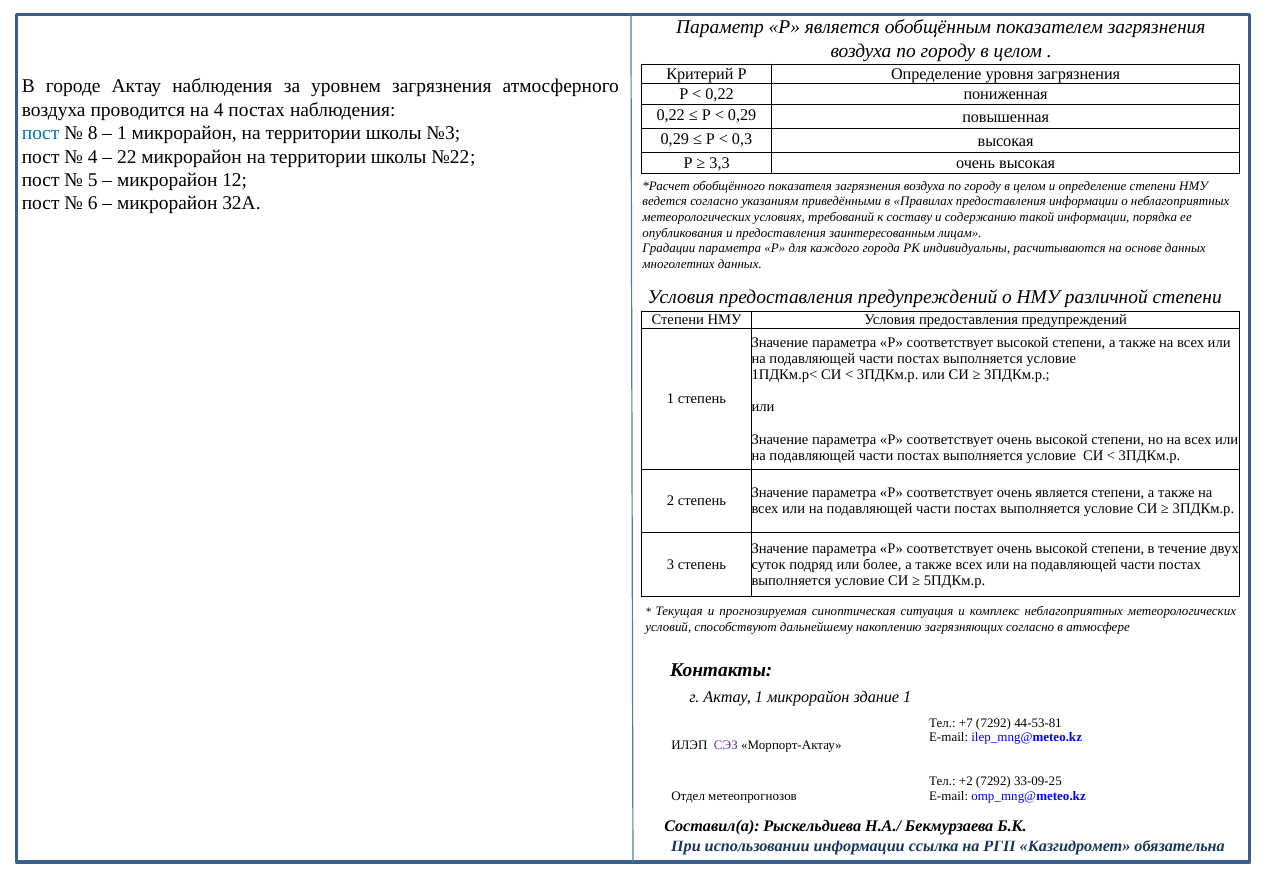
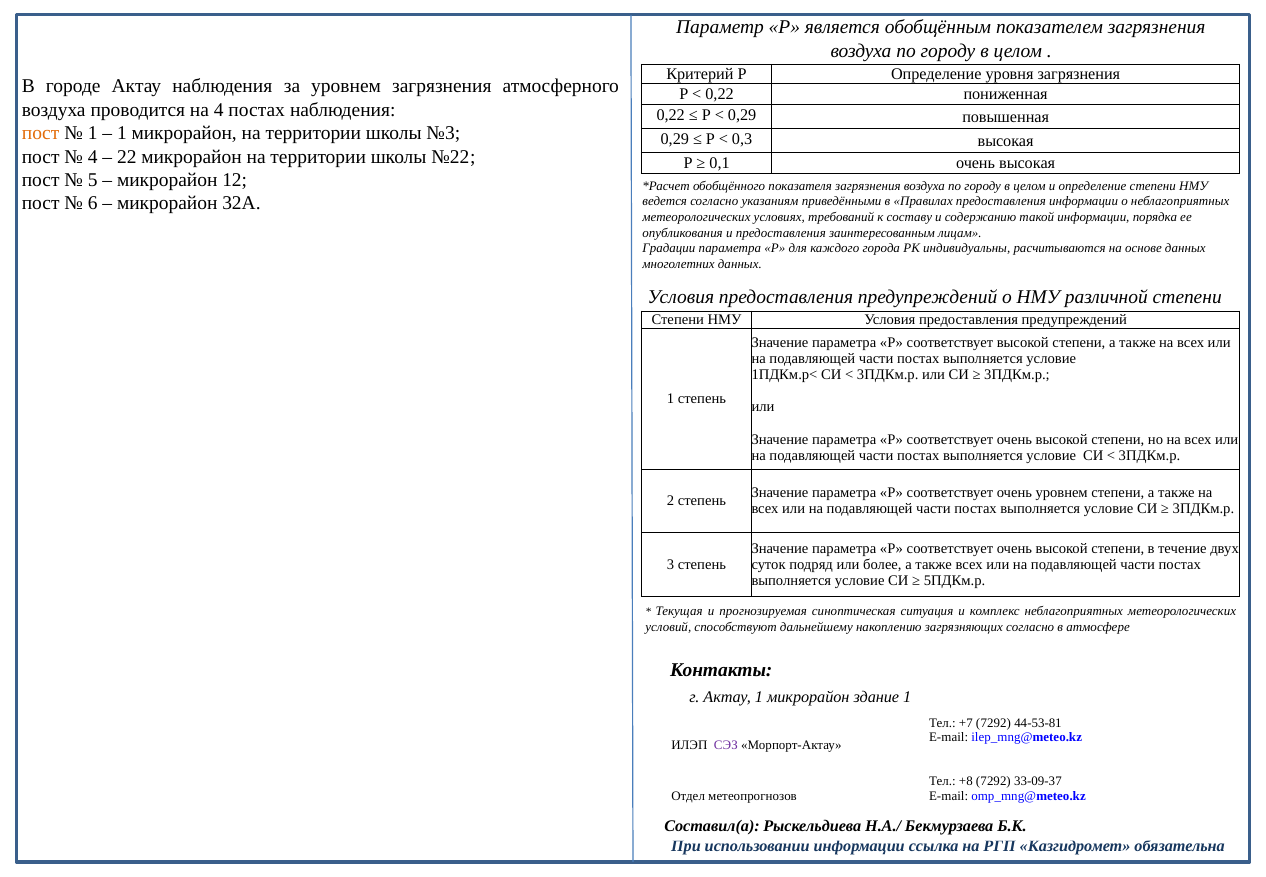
пост at (41, 133) colour: blue -> orange
8 at (93, 133): 8 -> 1
3,3: 3,3 -> 0,1
очень является: является -> уровнем
+2: +2 -> +8
33-09-25: 33-09-25 -> 33-09-37
